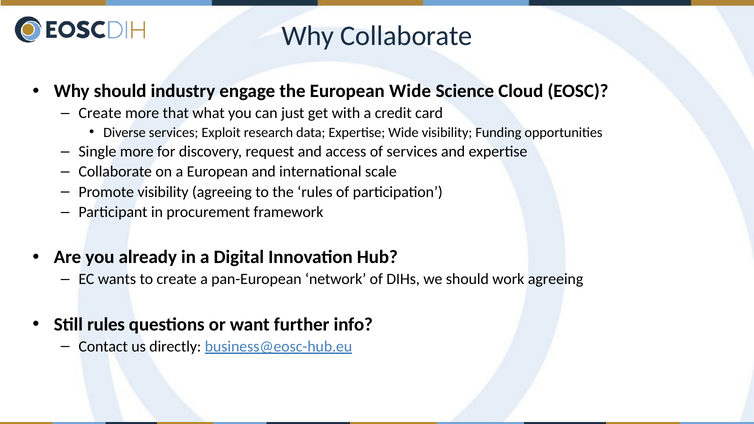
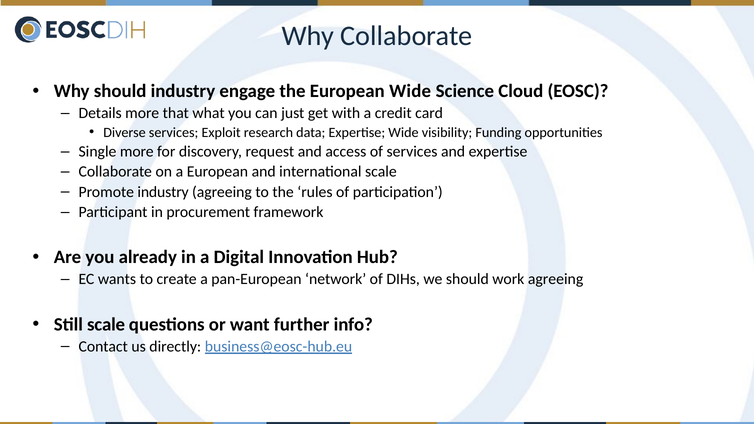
Create at (100, 113): Create -> Details
Promote visibility: visibility -> industry
Still rules: rules -> scale
